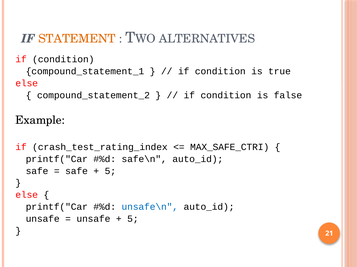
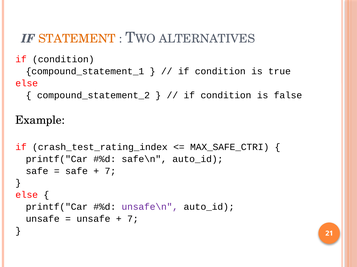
5 at (110, 171): 5 -> 7
unsafe\n colour: blue -> purple
5 at (133, 219): 5 -> 7
